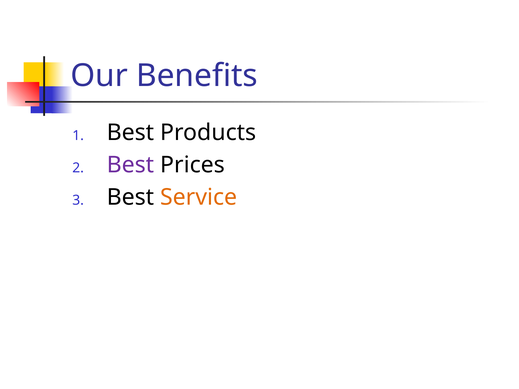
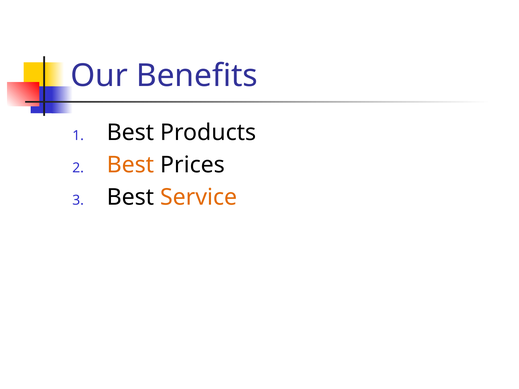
Best at (131, 165) colour: purple -> orange
